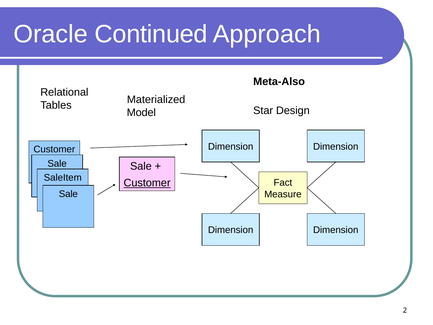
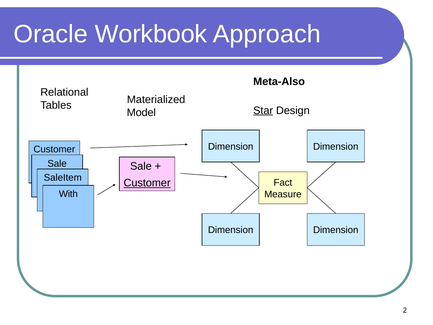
Continued: Continued -> Workbook
Star underline: none -> present
Sale at (68, 194): Sale -> With
